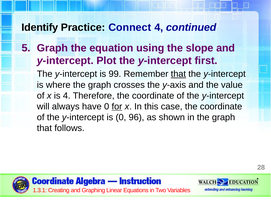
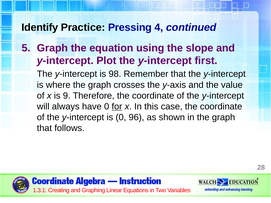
Connect: Connect -> Pressing
99: 99 -> 98
that at (178, 74) underline: present -> none
is 4: 4 -> 9
